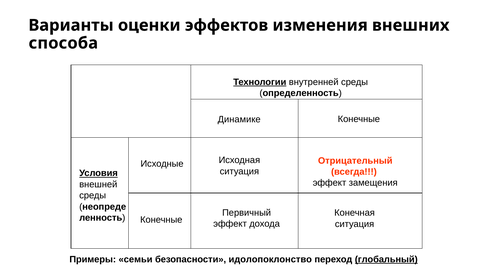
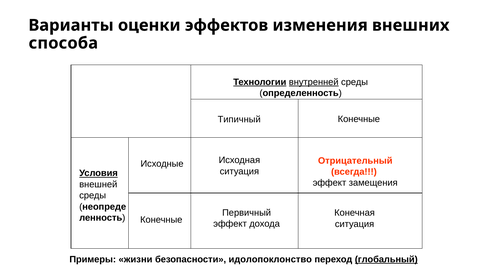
внутренней underline: none -> present
Динамике: Динамике -> Типичный
семьи: семьи -> жизни
